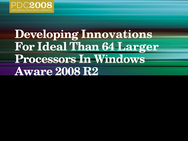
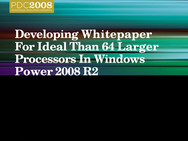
Innovations: Innovations -> Whitepaper
Aware: Aware -> Power
